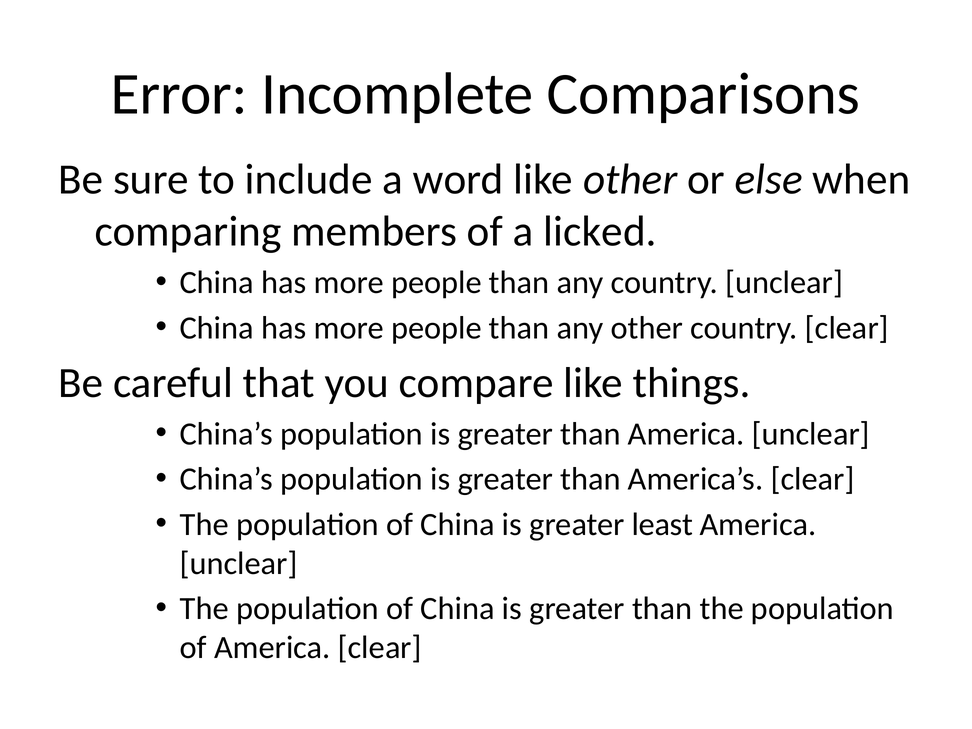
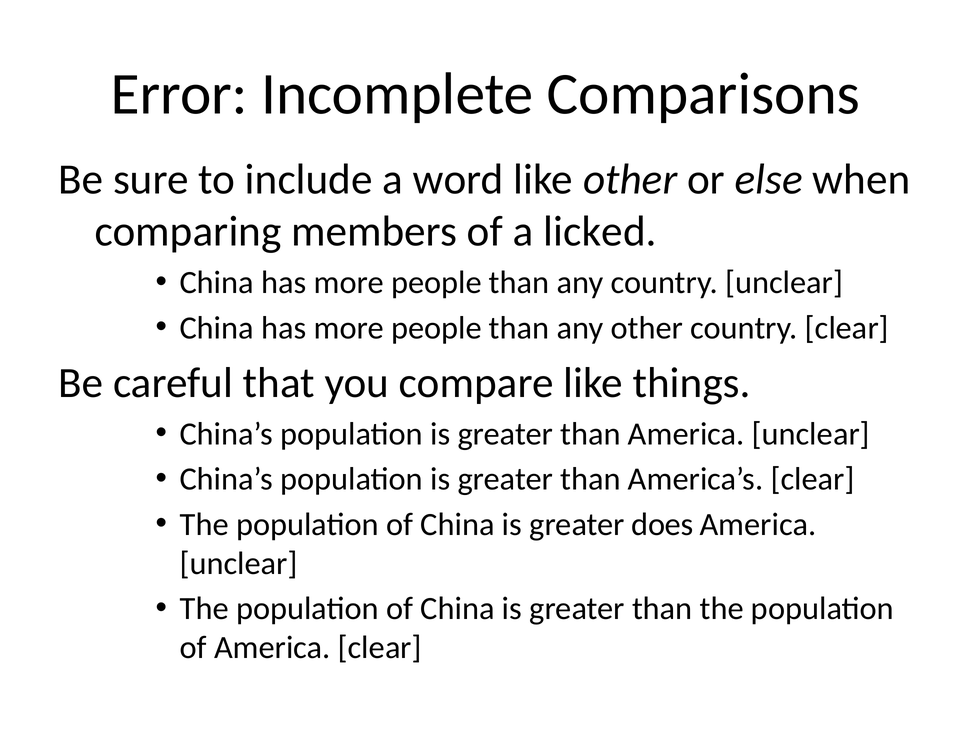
least: least -> does
